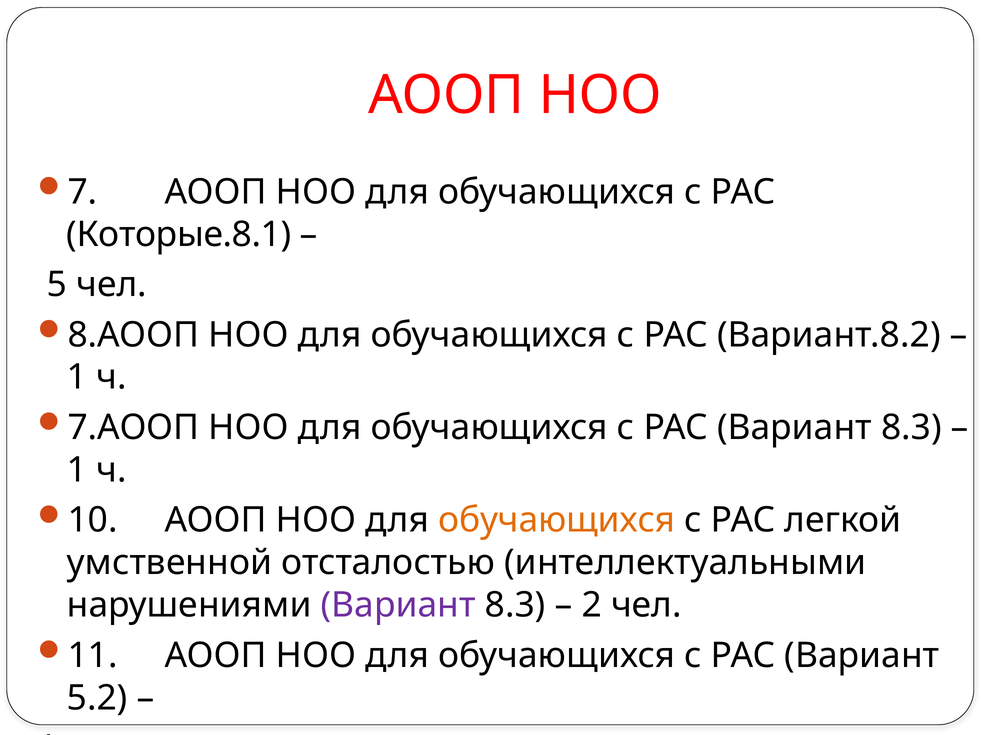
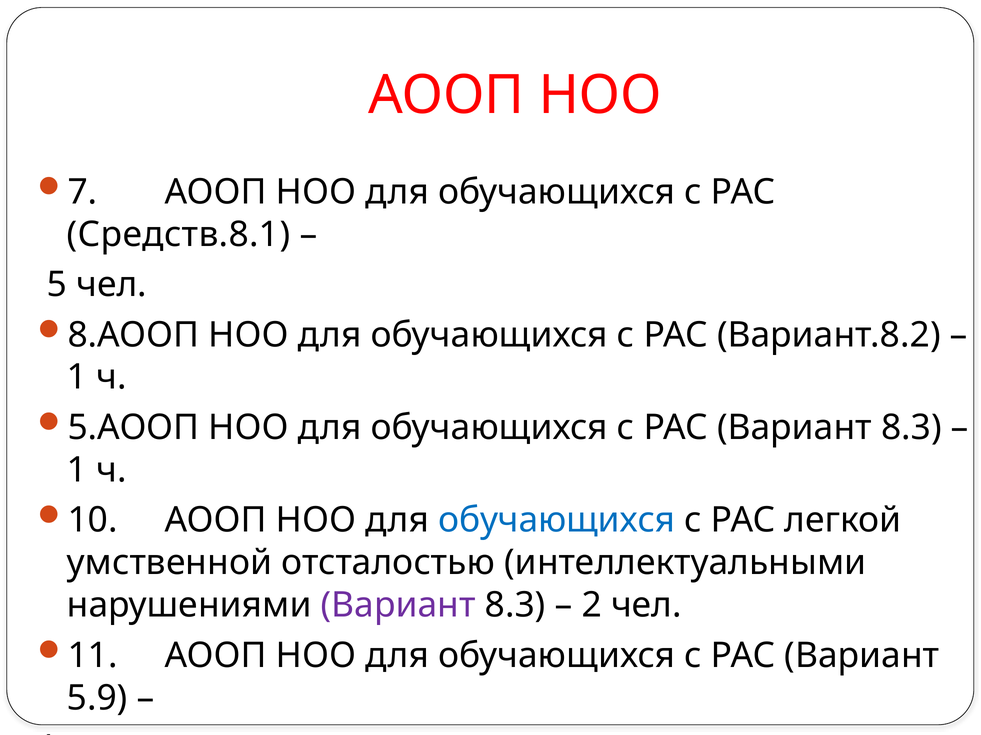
Которые.8.1: Которые.8.1 -> Средств.8.1
7.АООП: 7.АООП -> 5.АООП
обучающихся at (557, 521) colour: orange -> blue
5.2: 5.2 -> 5.9
